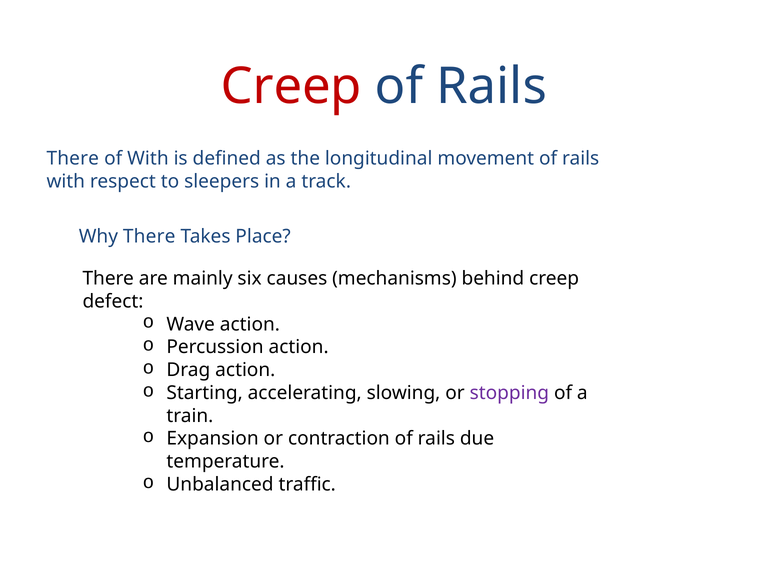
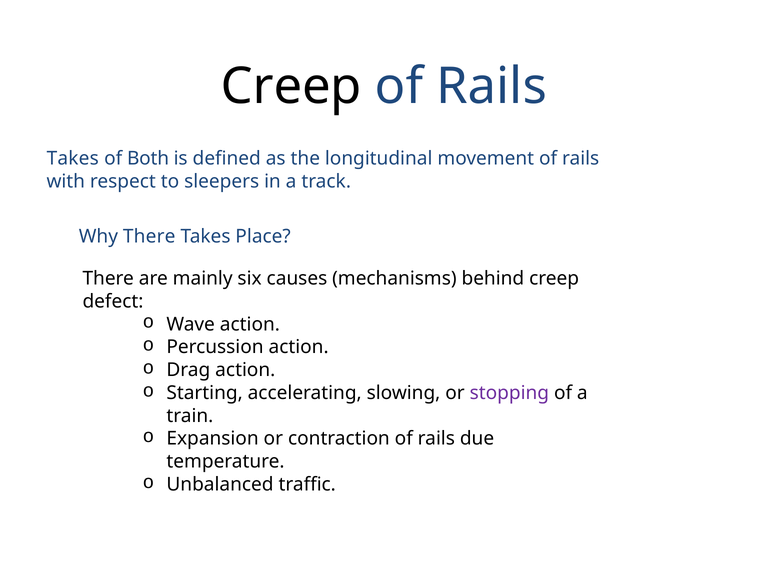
Creep at (291, 86) colour: red -> black
There at (73, 158): There -> Takes
of With: With -> Both
